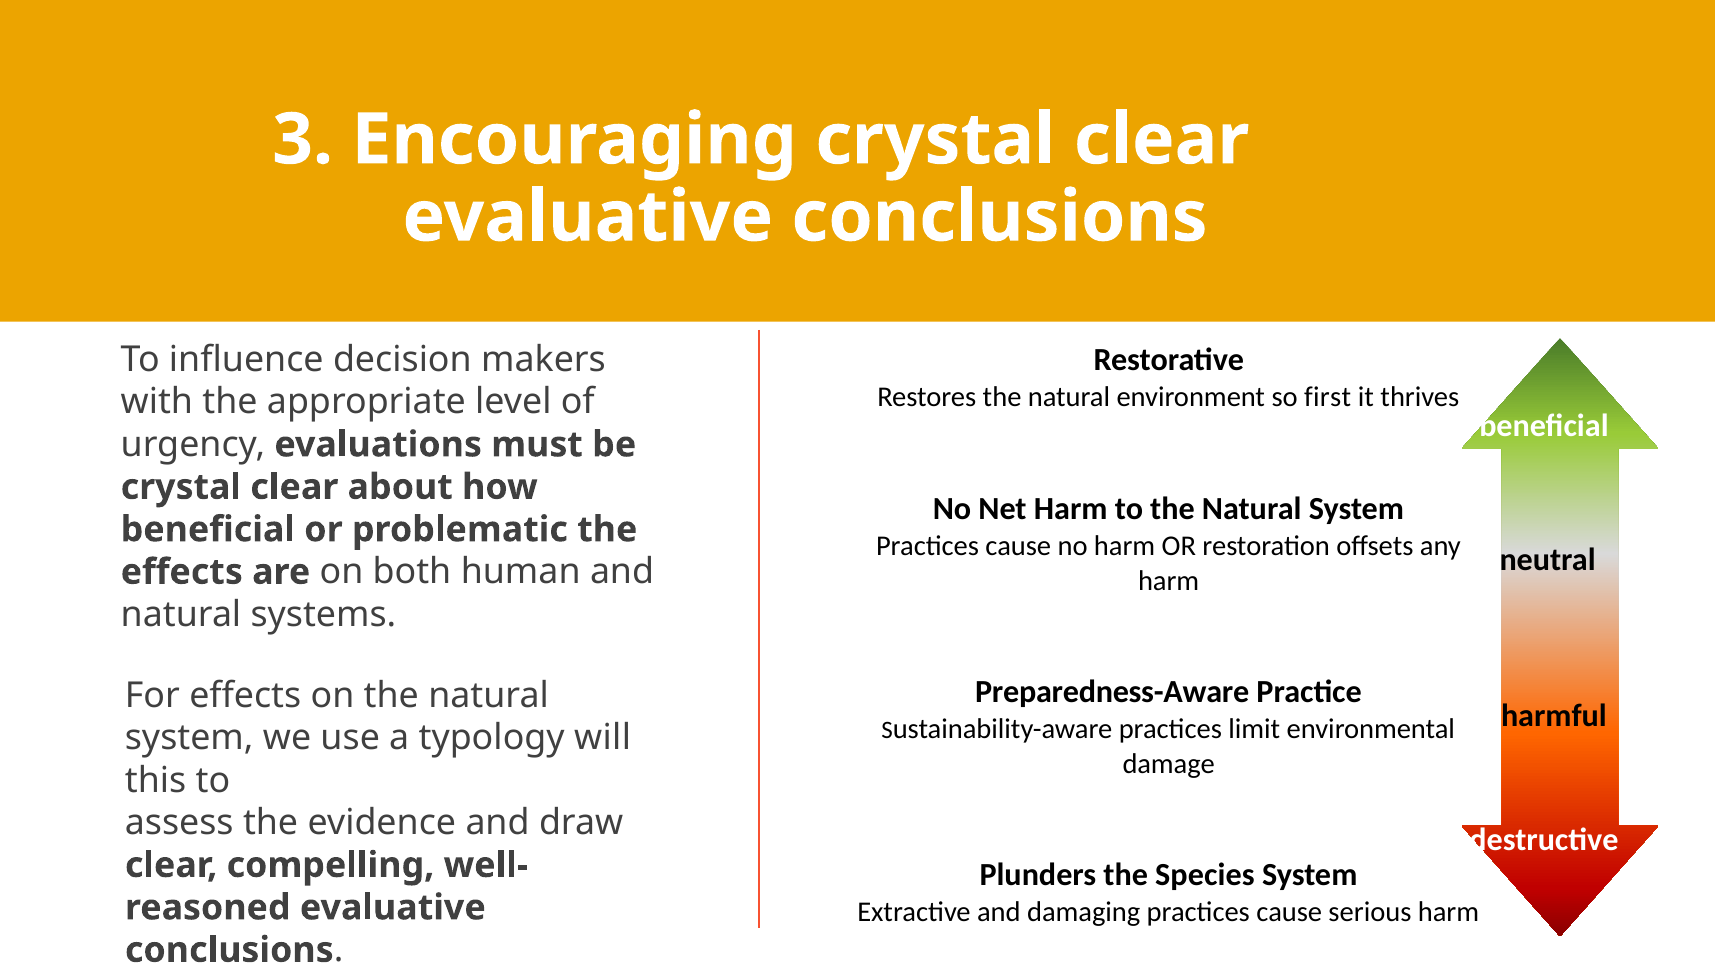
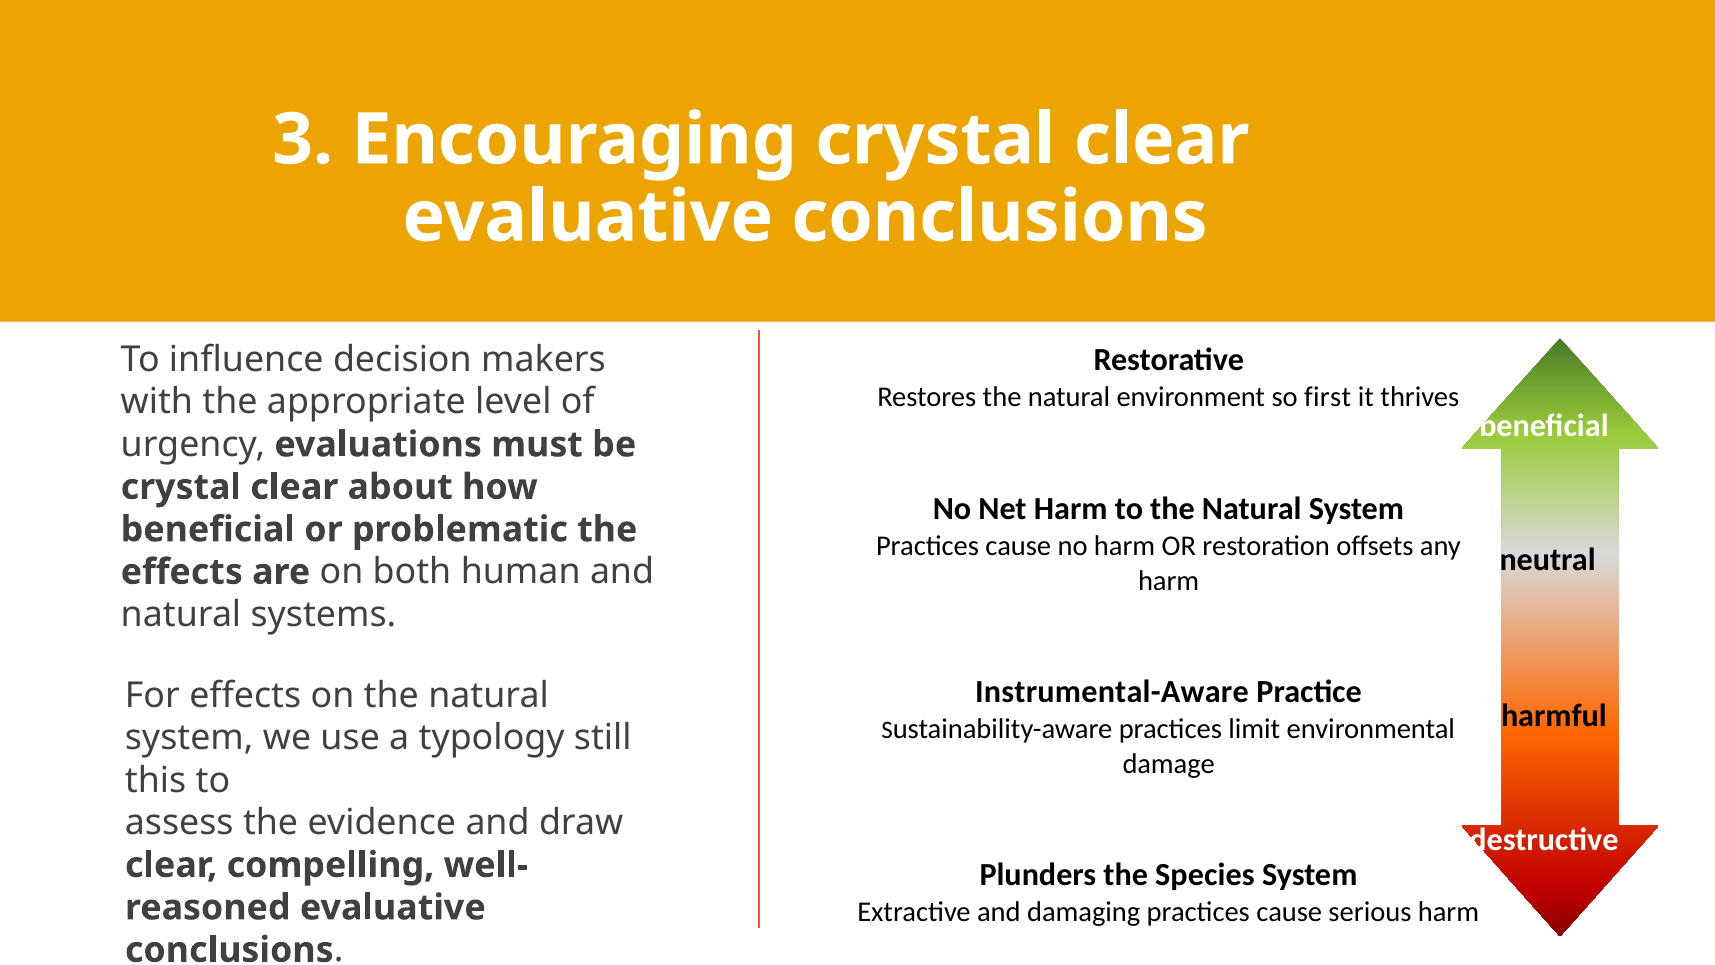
Preparedness-Aware: Preparedness-Aware -> Instrumental-Aware
will: will -> still
